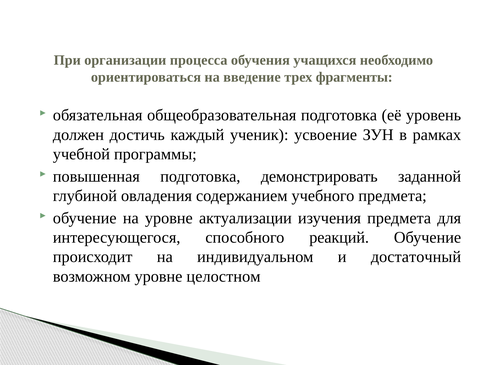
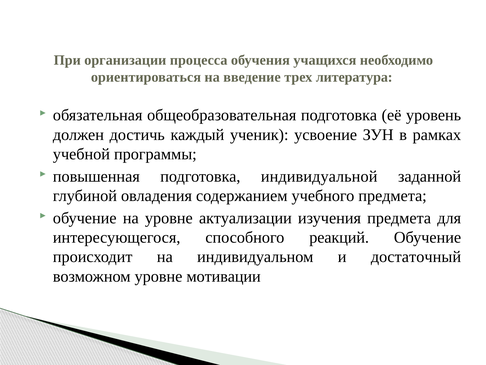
фрагменты: фрагменты -> литература
демонстрировать: демонстрировать -> индивидуальной
целостном: целостном -> мотивации
